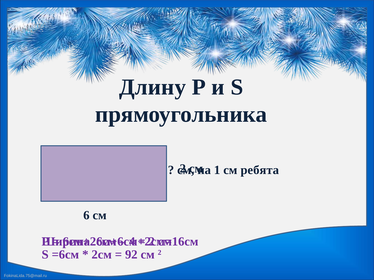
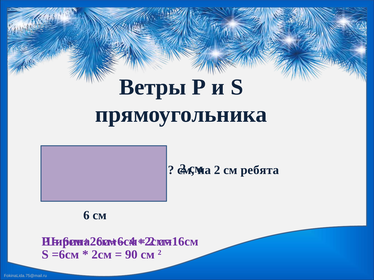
Длину: Длину -> Ветры
1 at (217, 170): 1 -> 2
92: 92 -> 90
